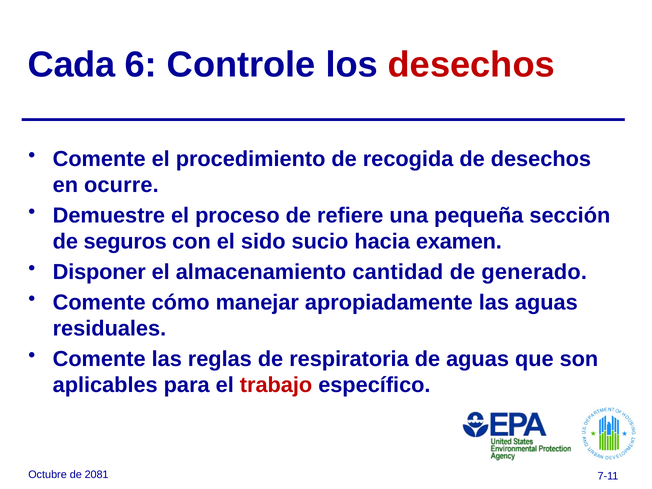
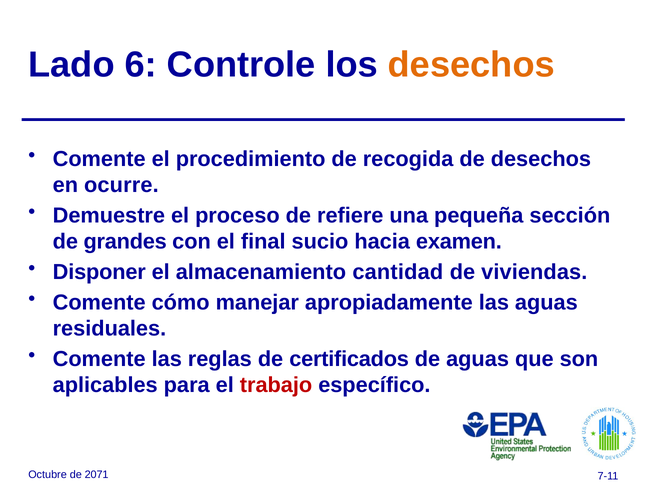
Cada: Cada -> Lado
desechos at (471, 65) colour: red -> orange
seguros: seguros -> grandes
sido: sido -> final
generado: generado -> viviendas
respiratoria: respiratoria -> certificados
2081: 2081 -> 2071
